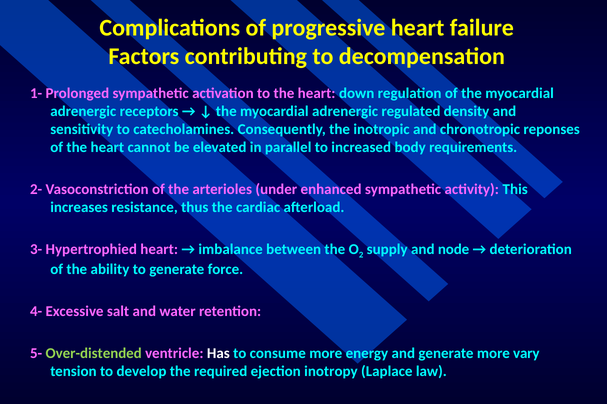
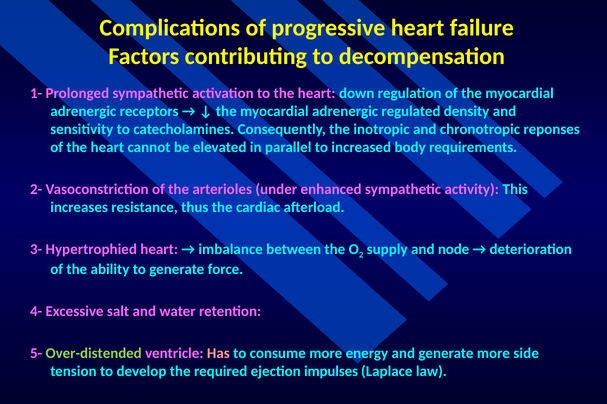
Has colour: white -> pink
vary: vary -> side
inotropy: inotropy -> impulses
